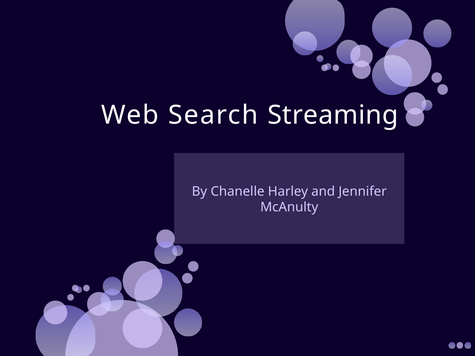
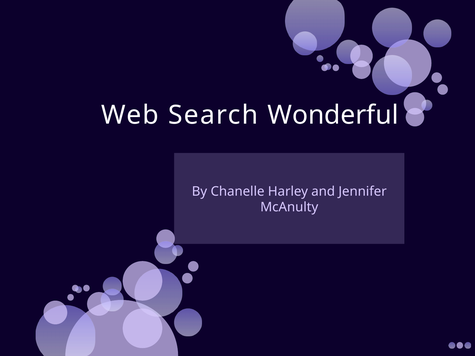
Streaming: Streaming -> Wonderful
